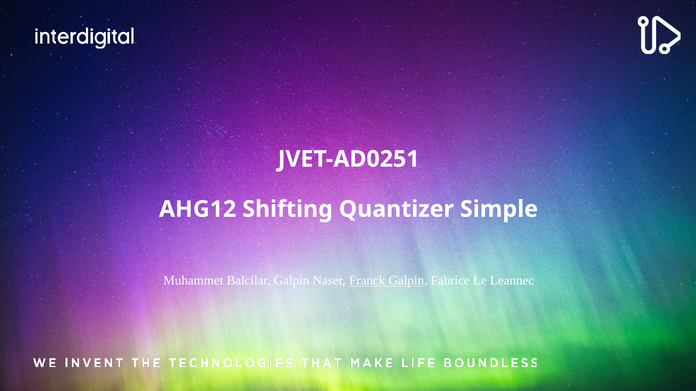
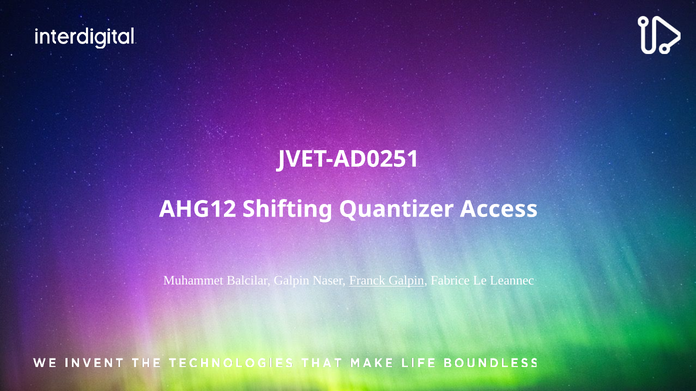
Simple: Simple -> Access
